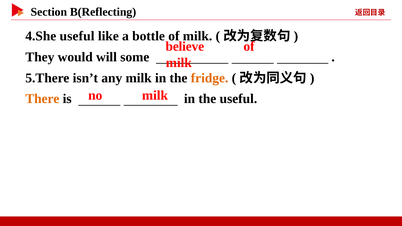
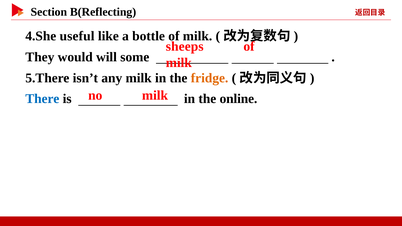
believe: believe -> sheeps
There colour: orange -> blue
the useful: useful -> online
